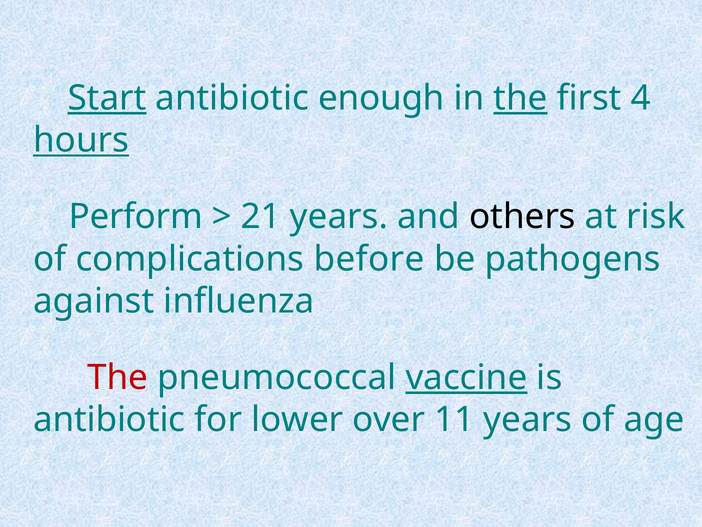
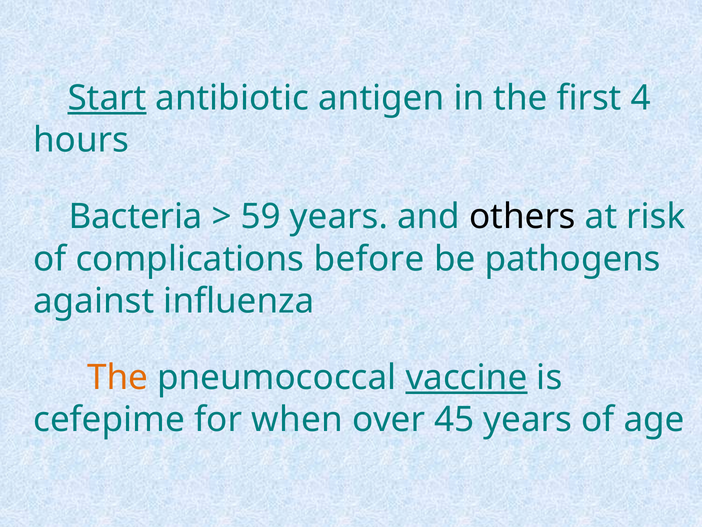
enough: enough -> antigen
the at (521, 98) underline: present -> none
hours underline: present -> none
Perform: Perform -> Bacteria
21: 21 -> 59
The at (118, 377) colour: red -> orange
antibiotic at (109, 419): antibiotic -> cefepime
lower: lower -> when
11: 11 -> 45
